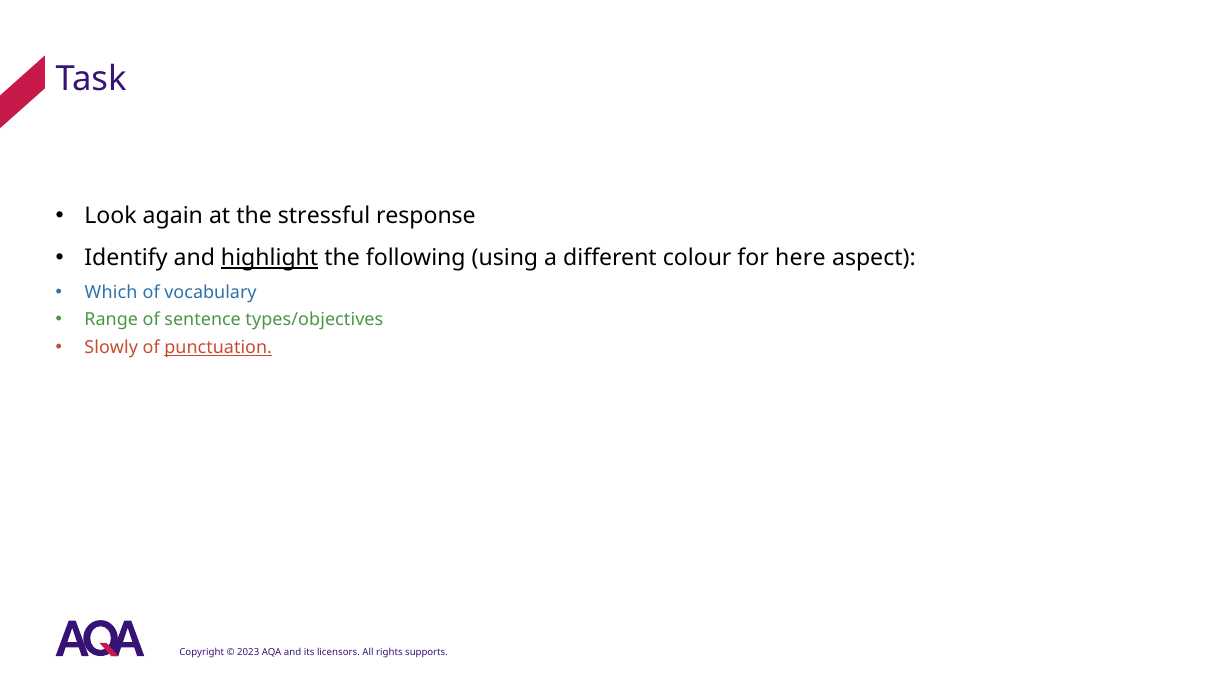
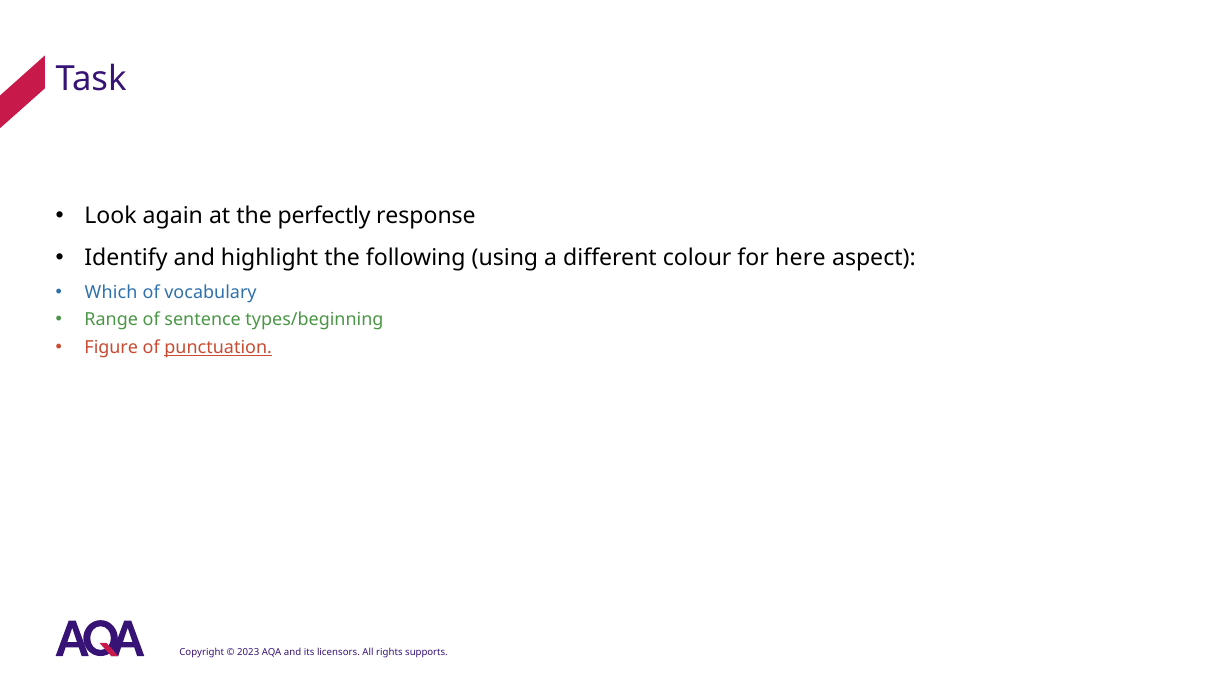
stressful: stressful -> perfectly
highlight underline: present -> none
types/objectives: types/objectives -> types/beginning
Slowly: Slowly -> Figure
